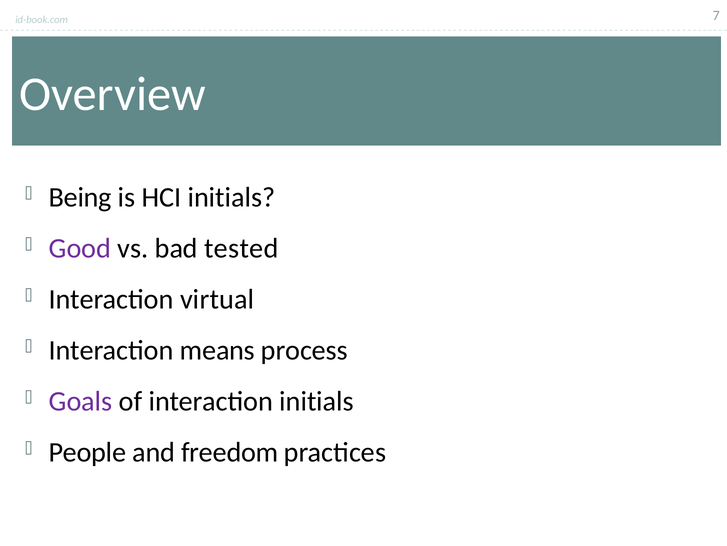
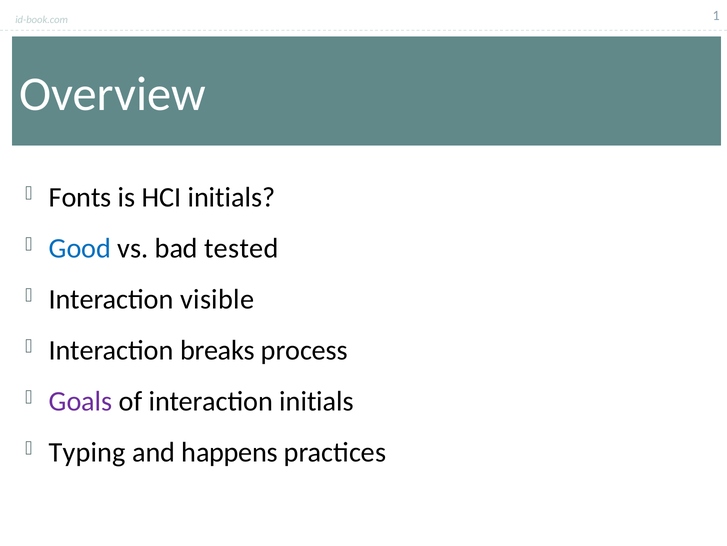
7: 7 -> 1
Being: Being -> Fonts
Good colour: purple -> blue
virtual: virtual -> visible
means: means -> breaks
People: People -> Typing
freedom: freedom -> happens
